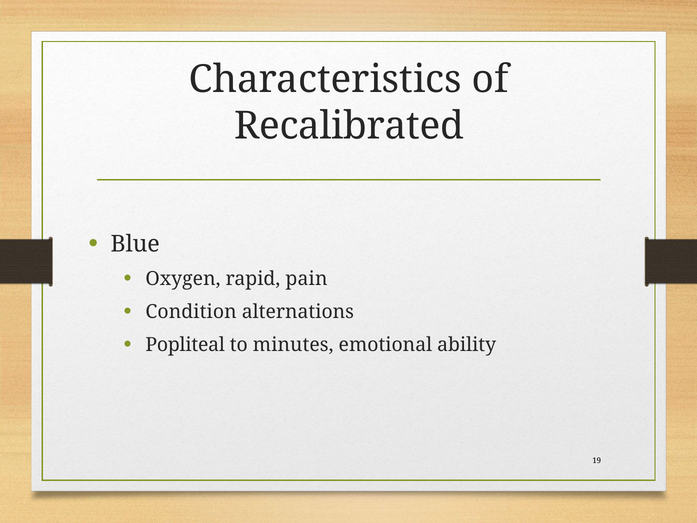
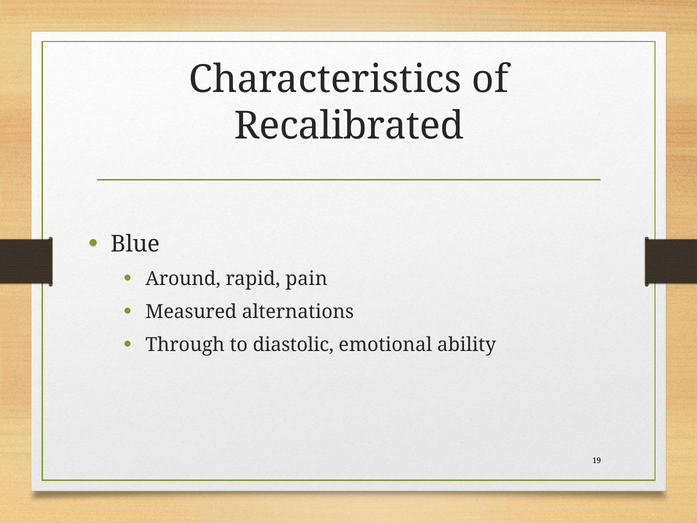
Oxygen: Oxygen -> Around
Condition: Condition -> Measured
Popliteal: Popliteal -> Through
minutes: minutes -> diastolic
